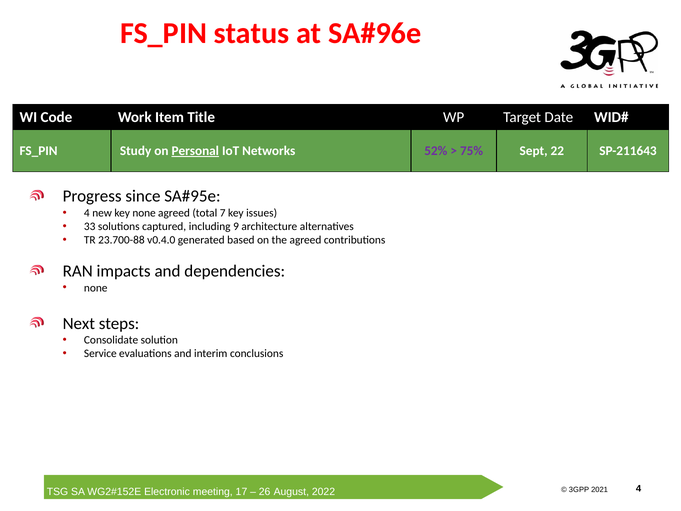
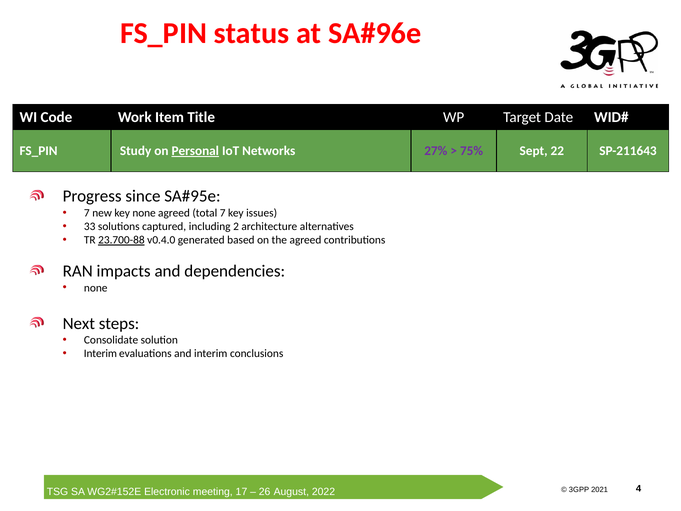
52%: 52% -> 27%
4 at (87, 213): 4 -> 7
9: 9 -> 2
23.700-88 underline: none -> present
Service at (100, 354): Service -> Interim
